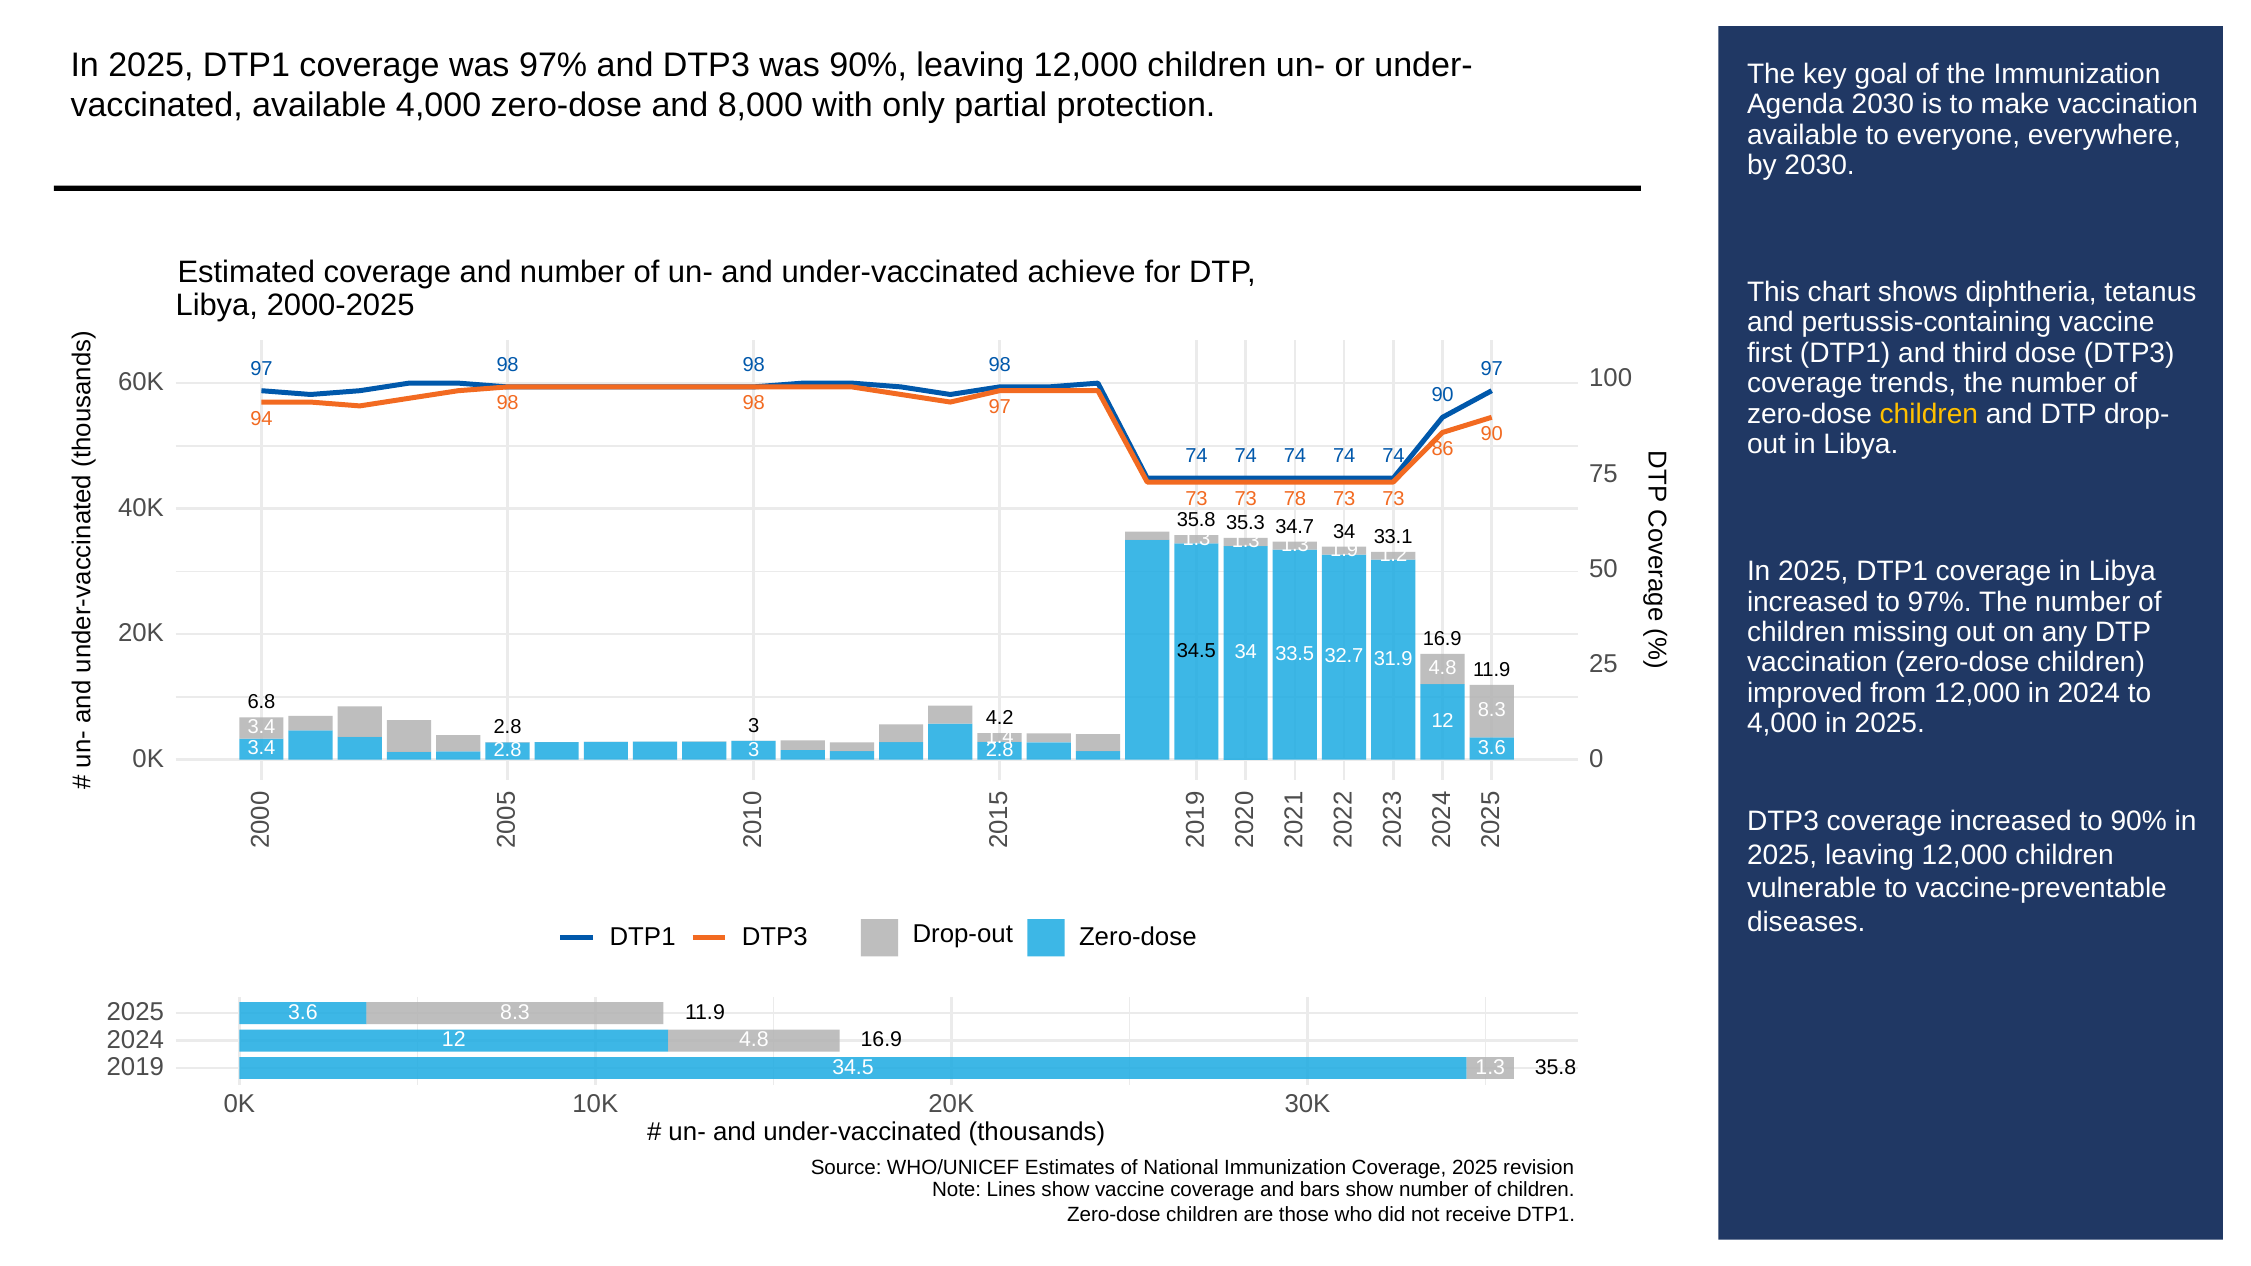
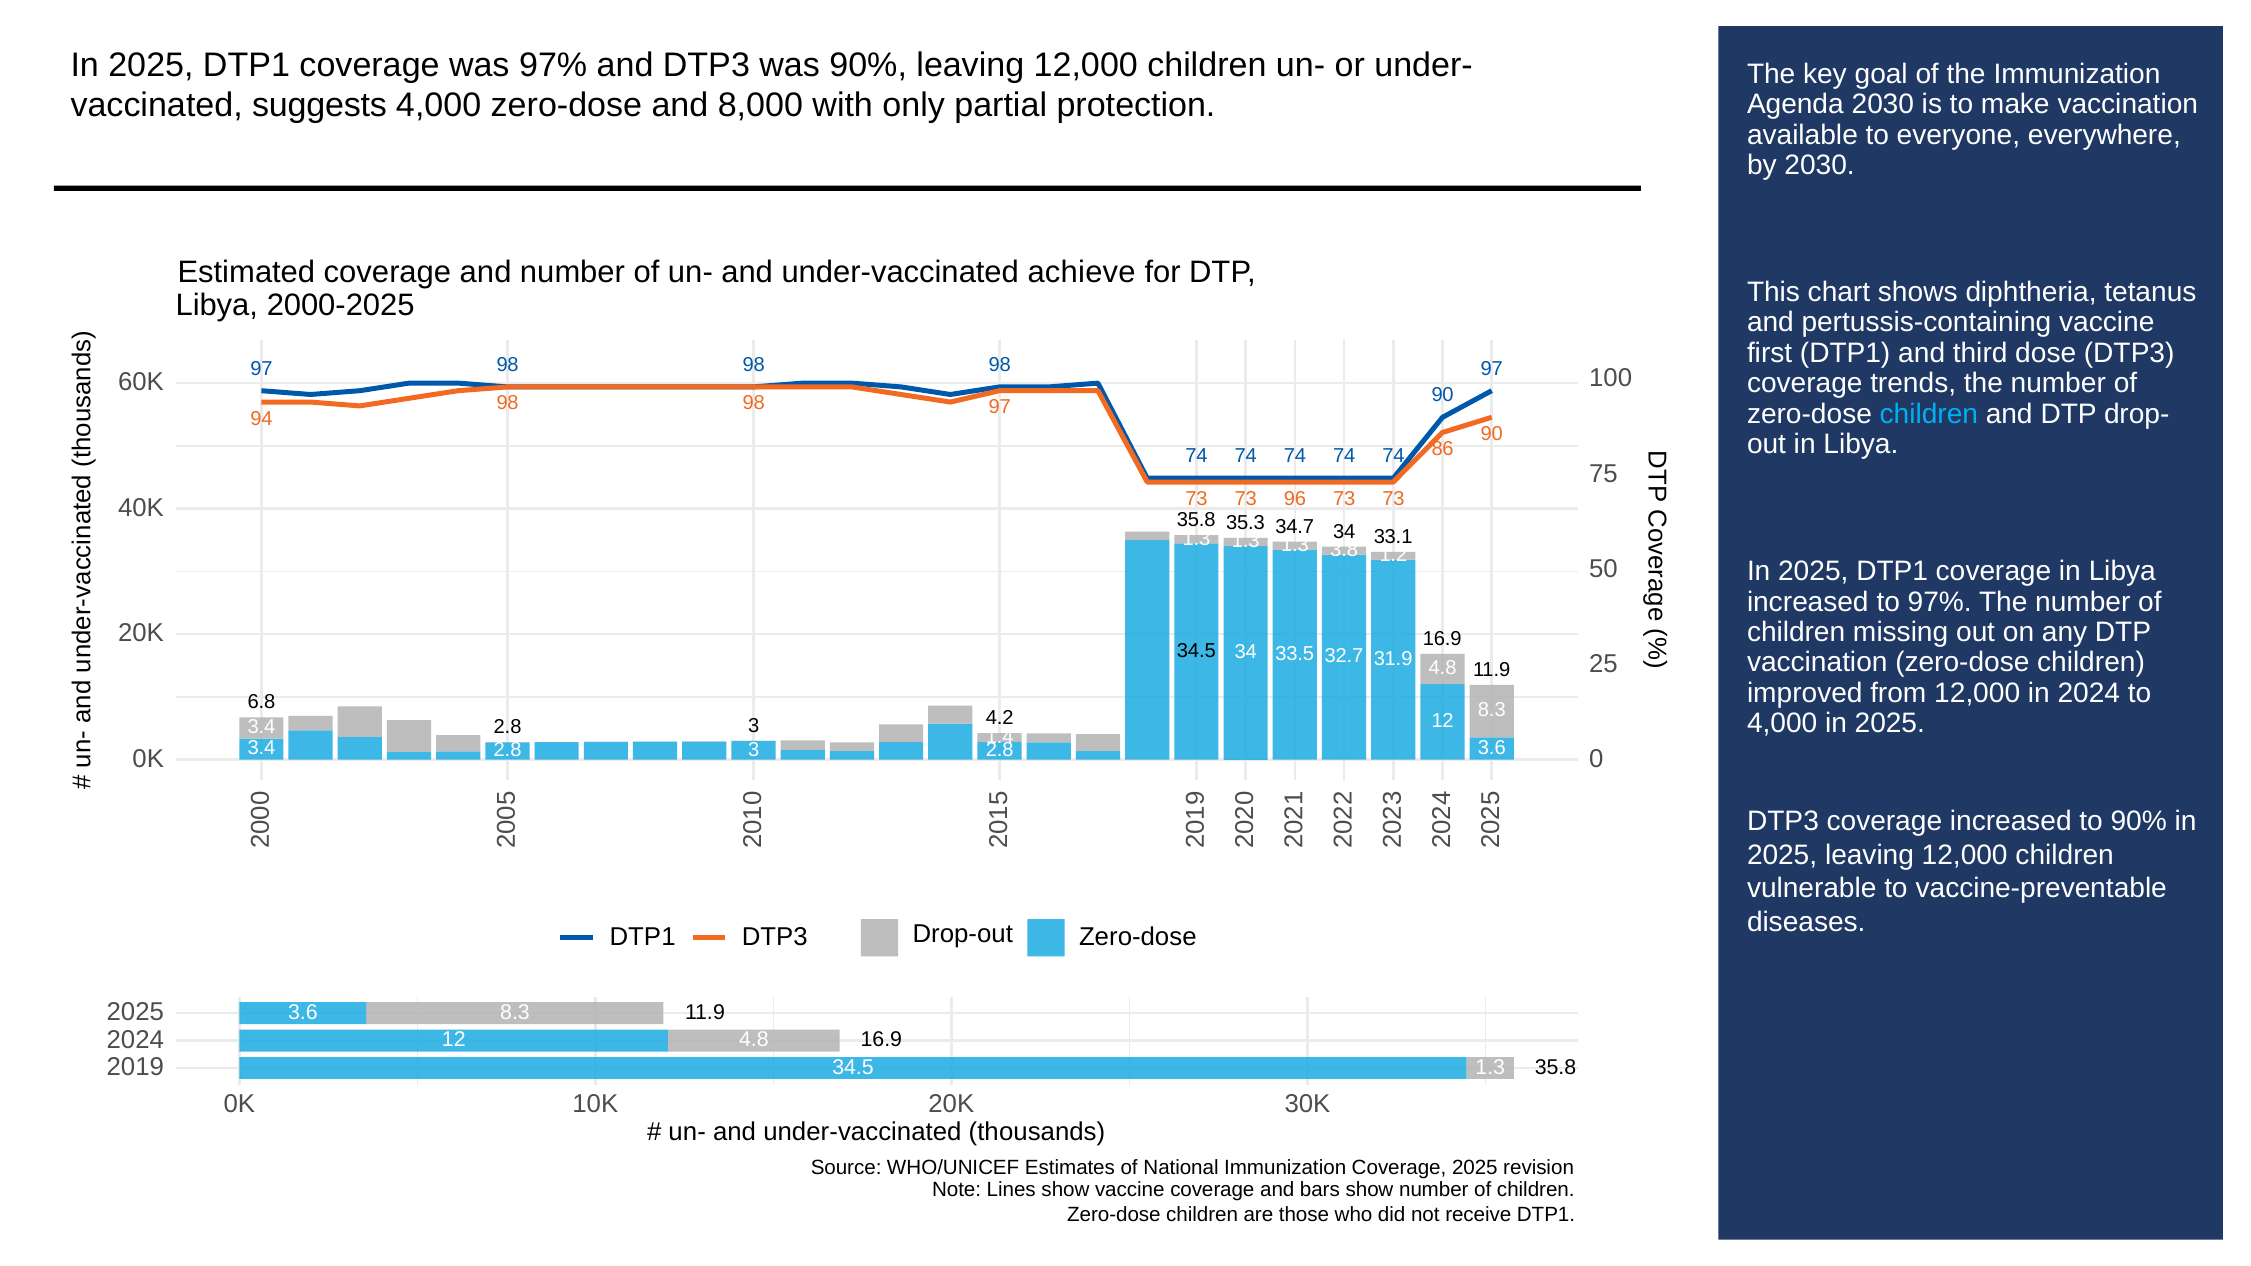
available at (319, 106): available -> suggests
children at (1929, 414) colour: yellow -> light blue
78: 78 -> 96
1.9: 1.9 -> 3.8
